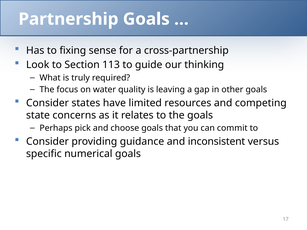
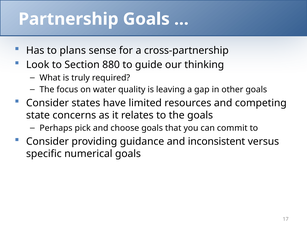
fixing: fixing -> plans
113: 113 -> 880
